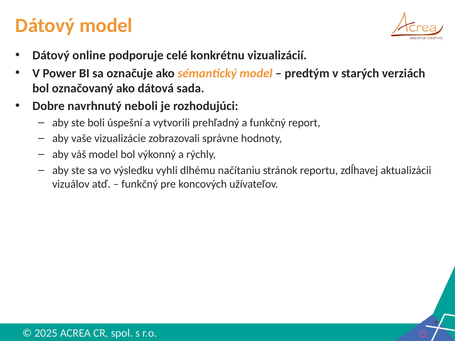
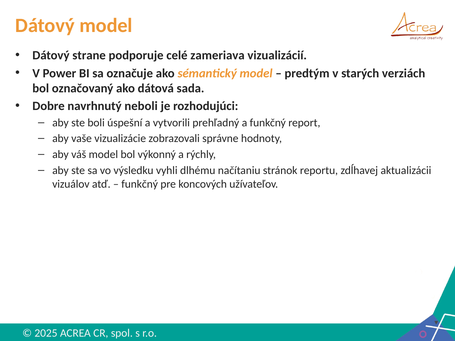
online: online -> strane
konkrétnu: konkrétnu -> zameriava
